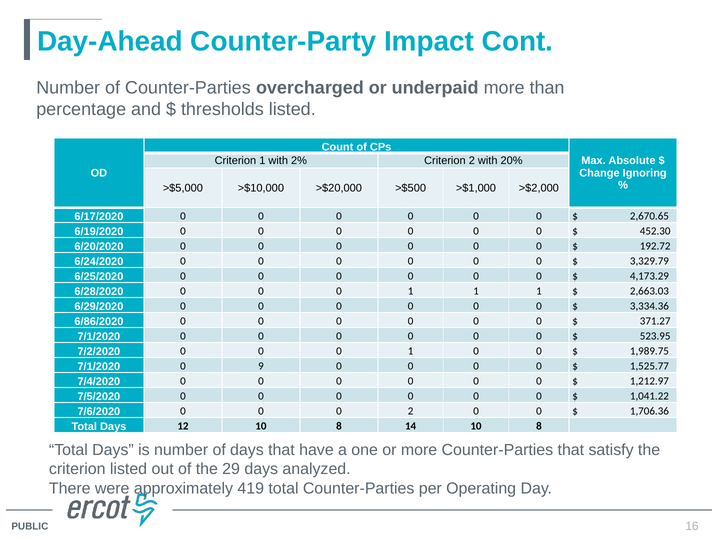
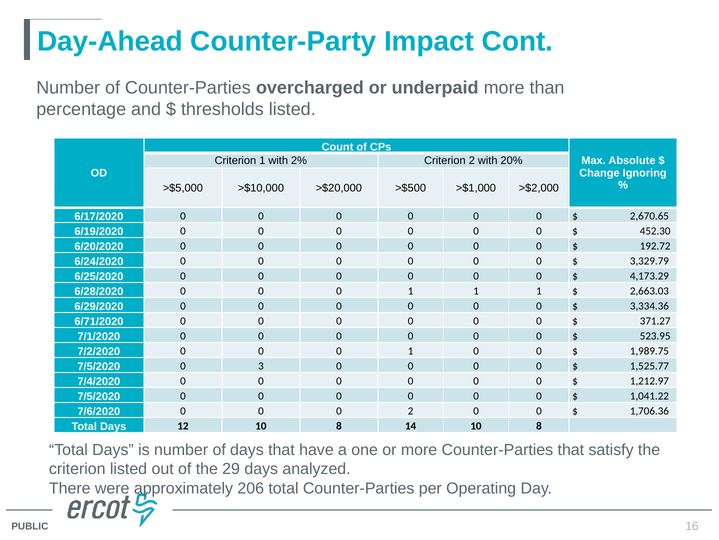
6/86/2020: 6/86/2020 -> 6/71/2020
7/1/2020 at (99, 366): 7/1/2020 -> 7/5/2020
9: 9 -> 3
419: 419 -> 206
